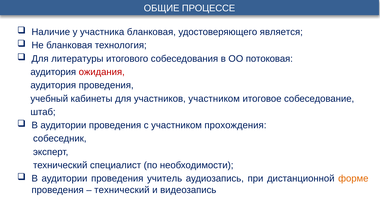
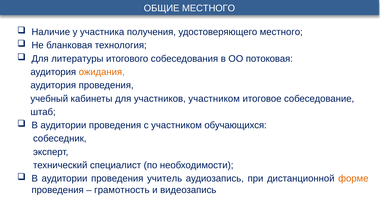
ОБЩИЕ ПРОЦЕССЕ: ПРОЦЕССЕ -> МЕСТНОГО
участника бланковая: бланковая -> получения
удостоверяющего является: является -> местного
ожидания colour: red -> orange
прохождения: прохождения -> обучающихся
технический at (122, 190): технический -> грамотность
